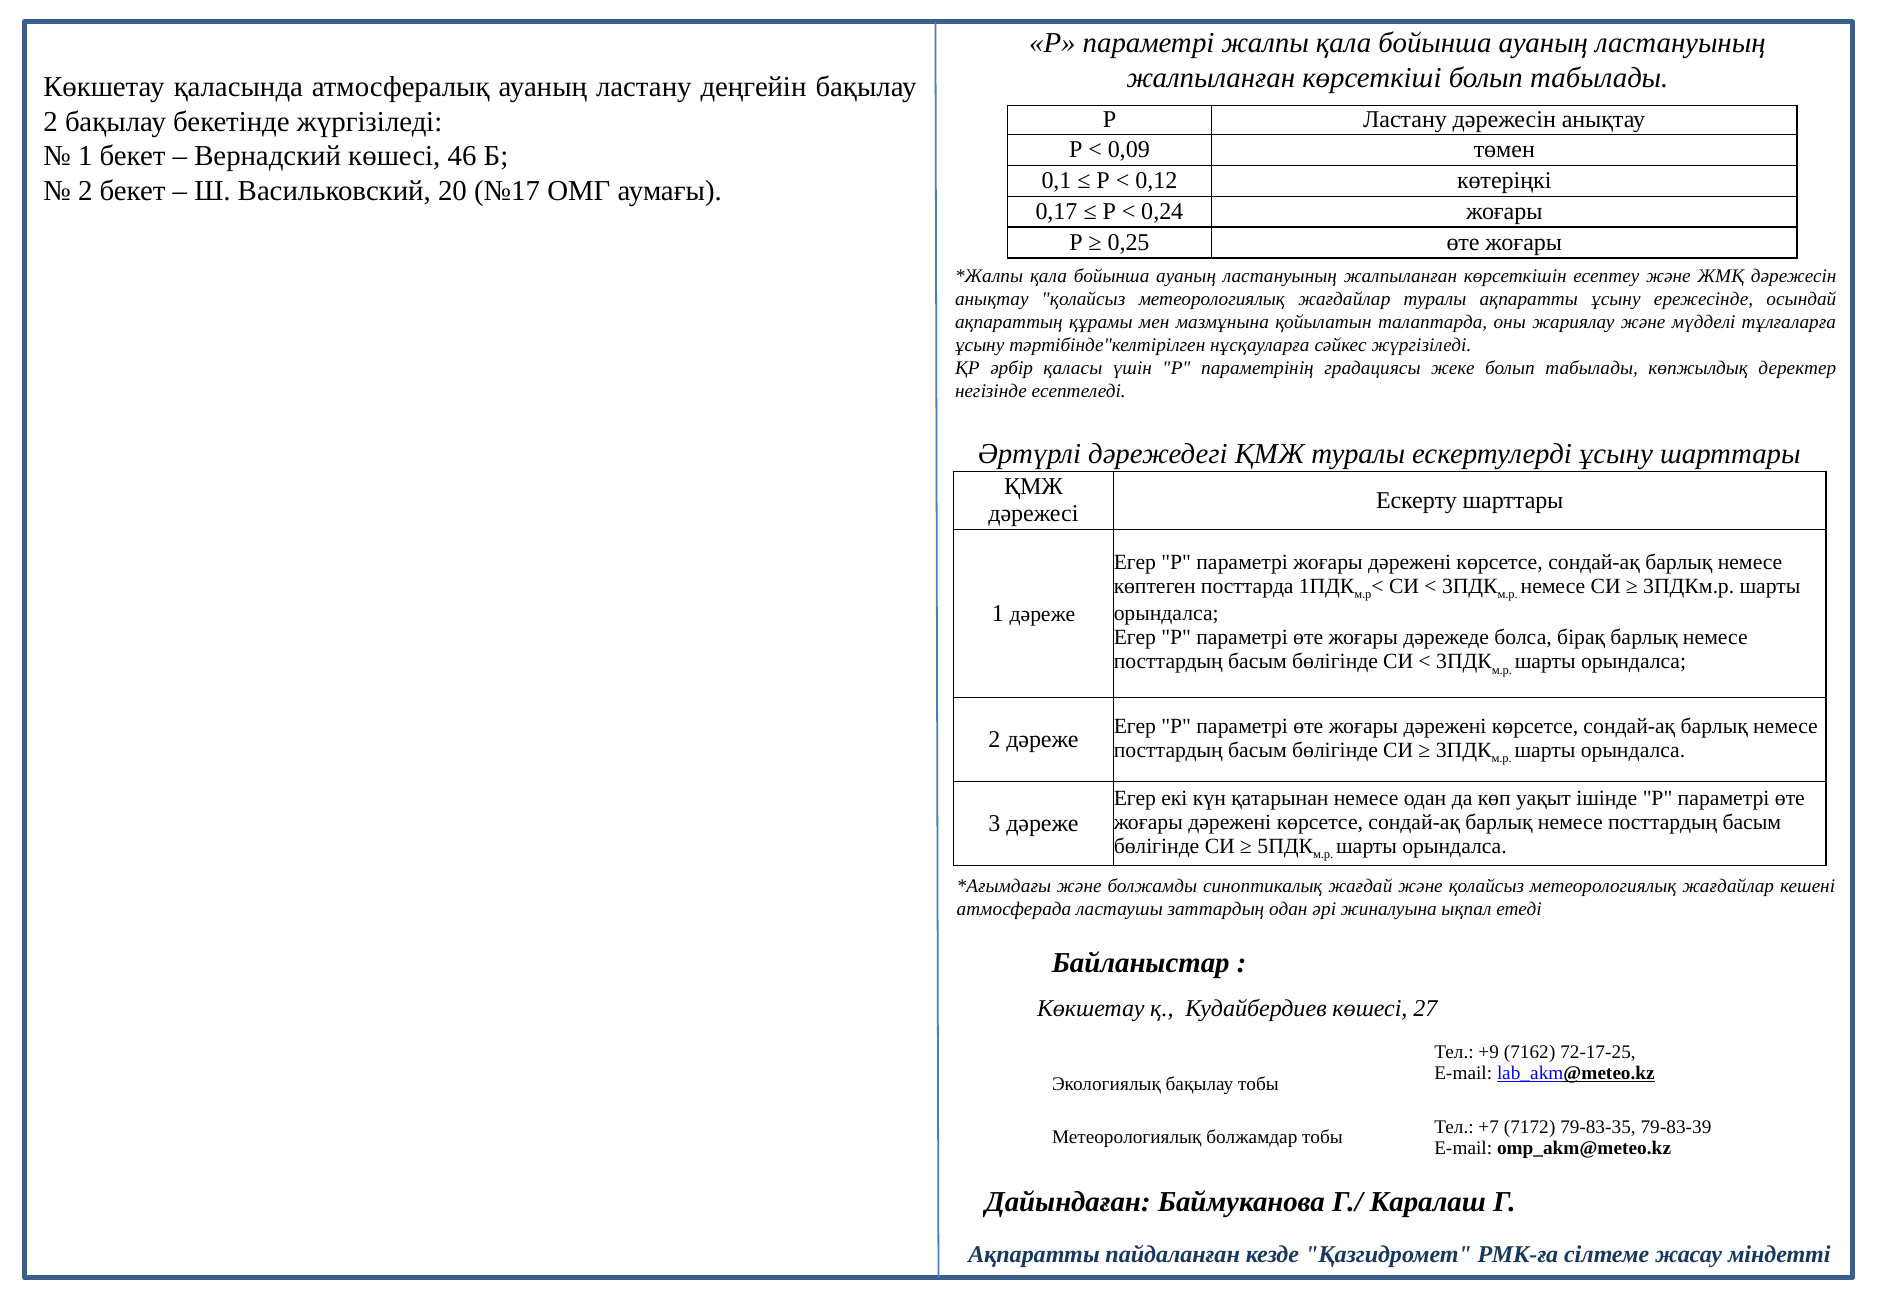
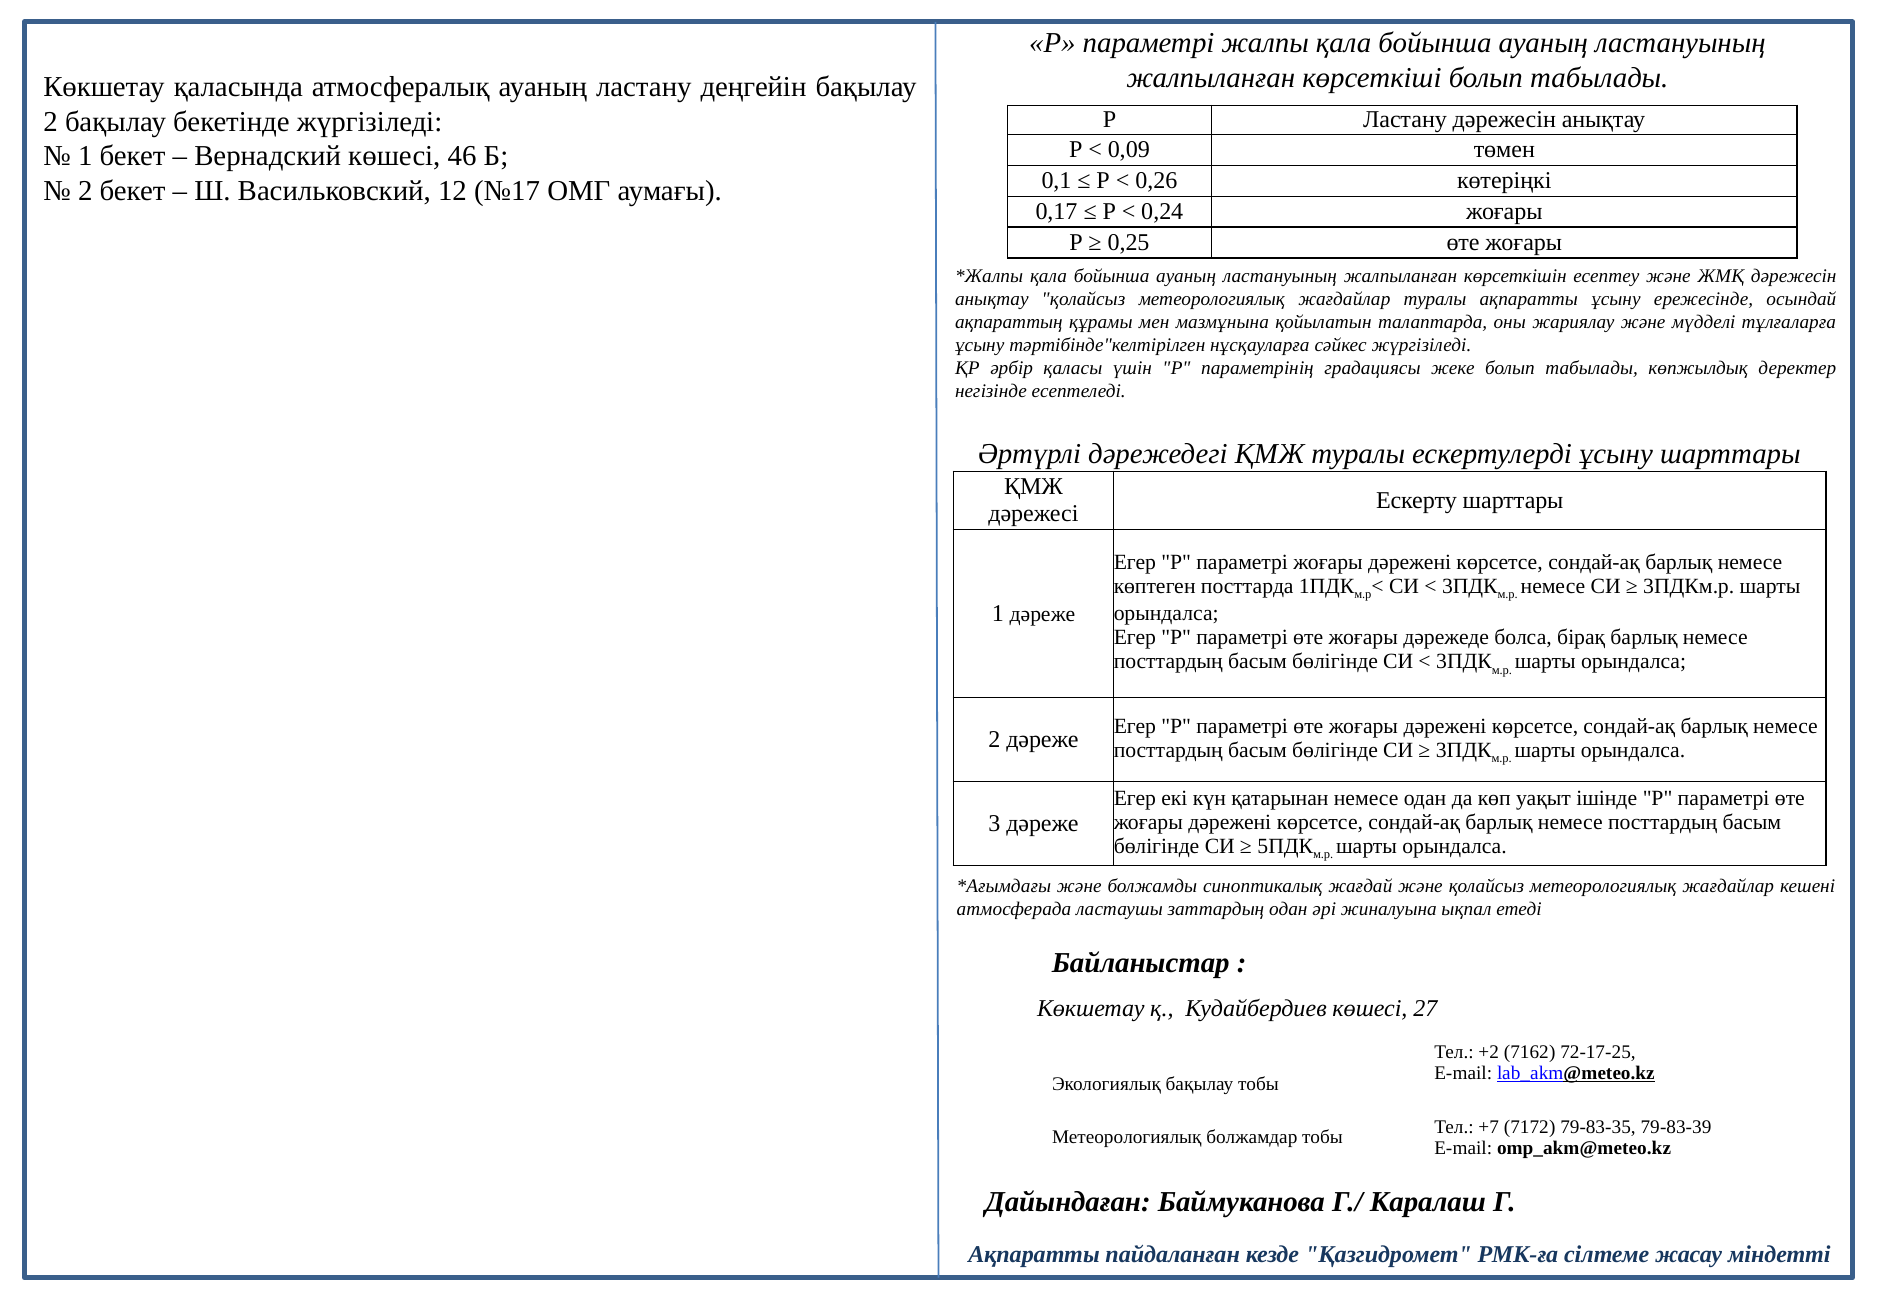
0,12: 0,12 -> 0,26
20: 20 -> 12
+9: +9 -> +2
